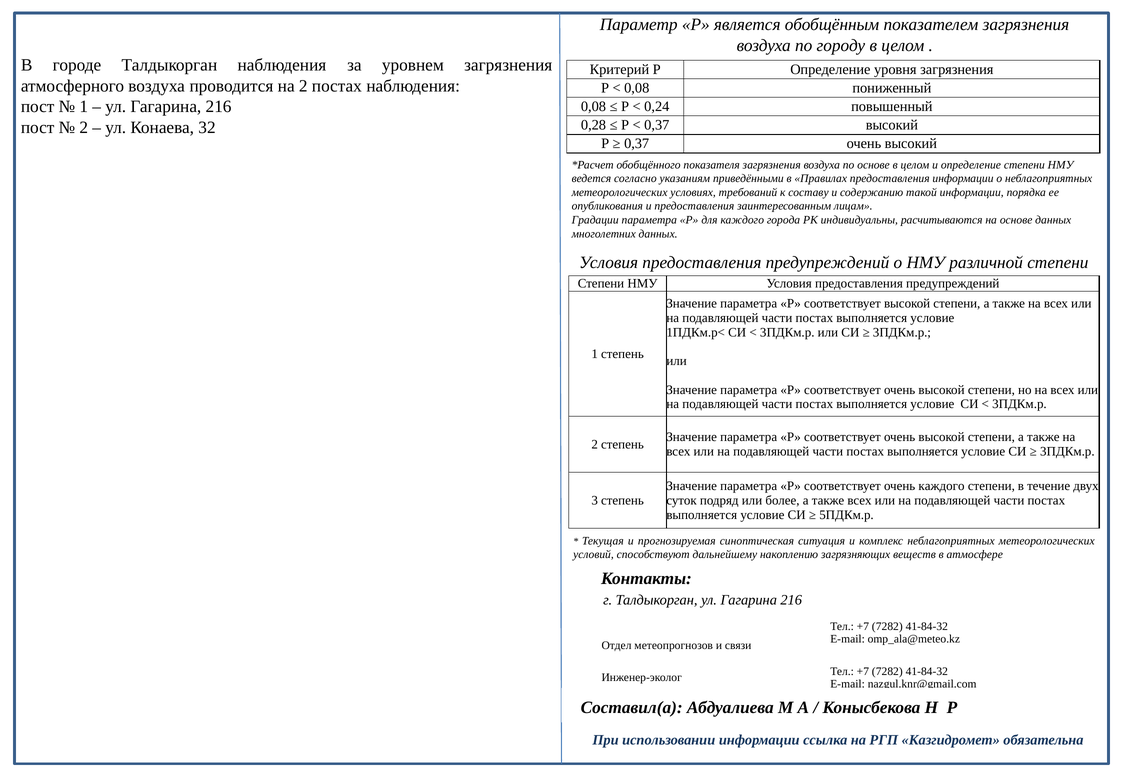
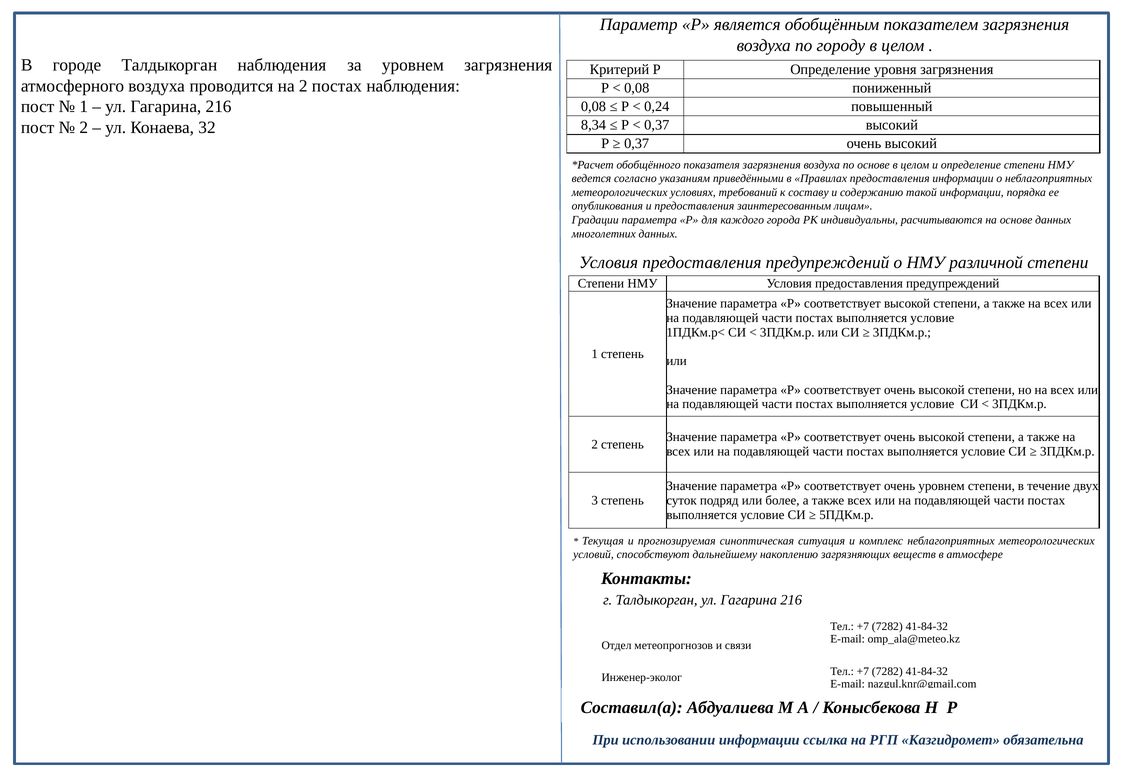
0,28: 0,28 -> 8,34
очень каждого: каждого -> уровнем
